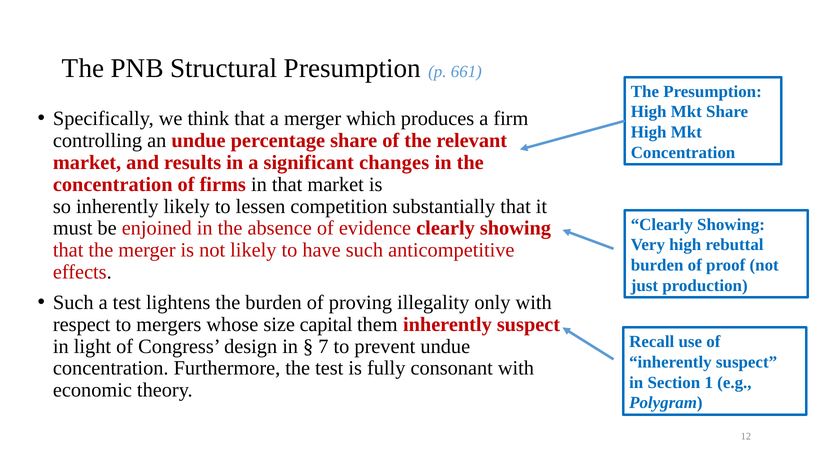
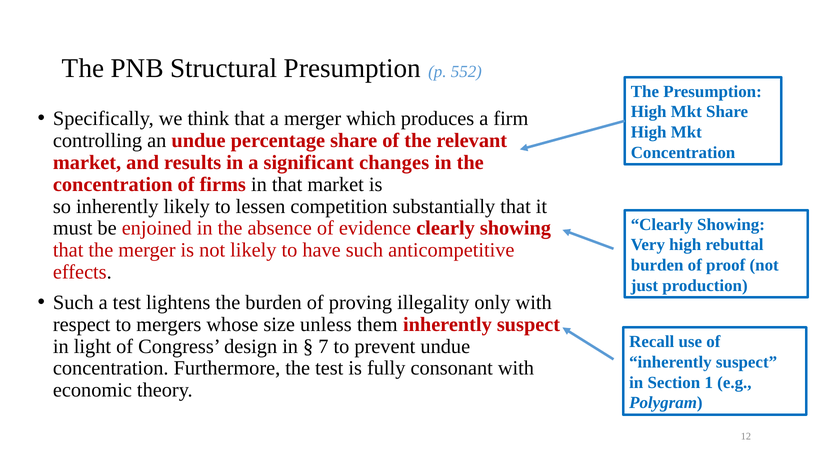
661: 661 -> 552
capital: capital -> unless
